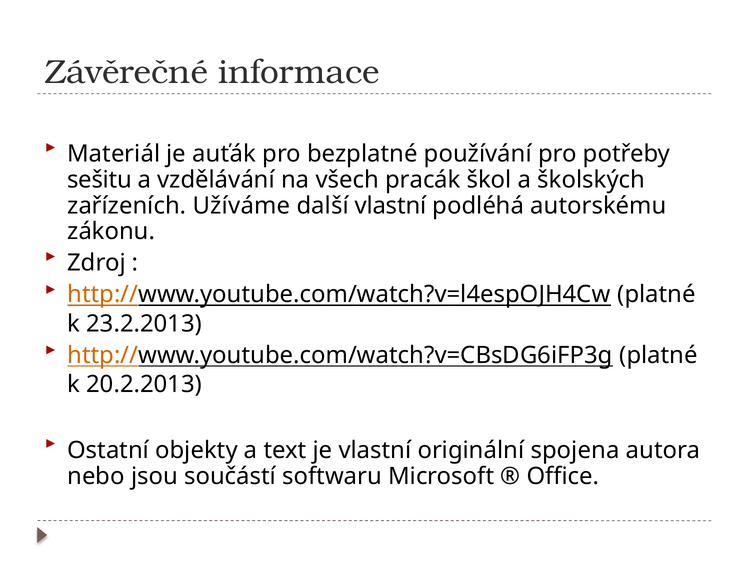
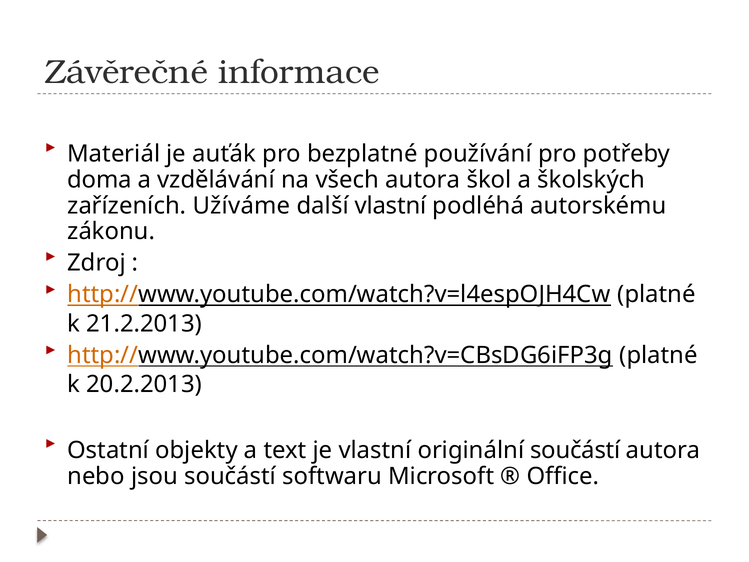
sešitu: sešitu -> doma
všech pracák: pracák -> autora
23.2.2013: 23.2.2013 -> 21.2.2013
originální spojena: spojena -> součástí
